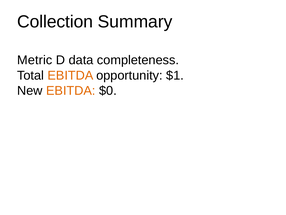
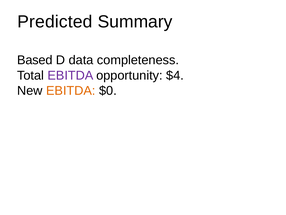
Collection: Collection -> Predicted
Metric: Metric -> Based
EBITDA at (70, 75) colour: orange -> purple
$1: $1 -> $4
